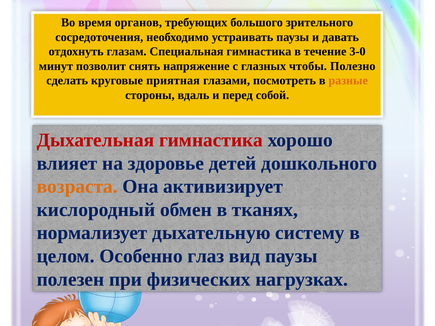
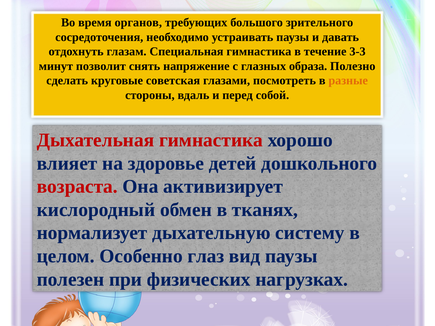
3-0: 3-0 -> 3-3
чтобы: чтобы -> образа
приятная: приятная -> советская
возраста colour: orange -> red
